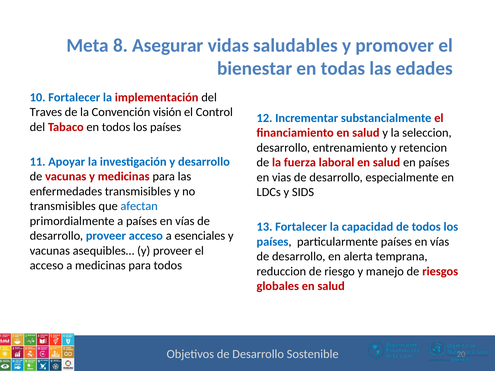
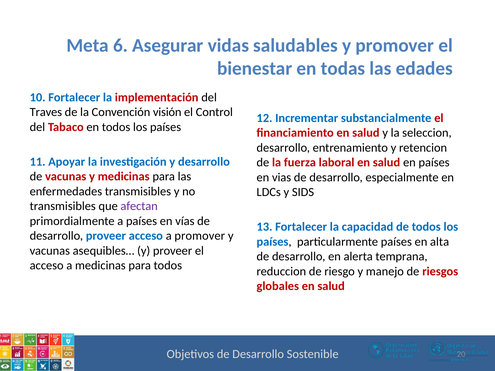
8: 8 -> 6
afectan colour: blue -> purple
a esenciales: esenciales -> promover
particularmente países en vías: vías -> alta
